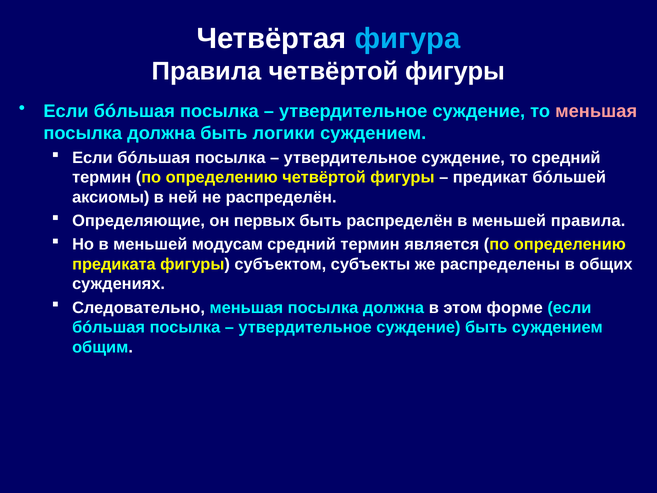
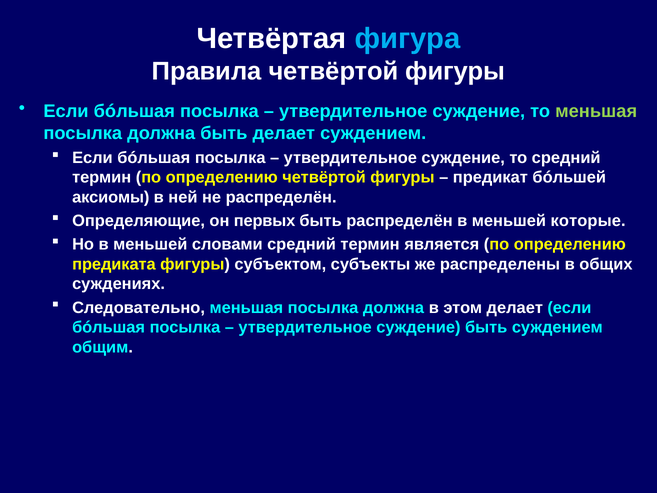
меньшая at (596, 111) colour: pink -> light green
быть логики: логики -> делает
меньшей правила: правила -> которые
модусам: модусам -> словами
этом форме: форме -> делает
